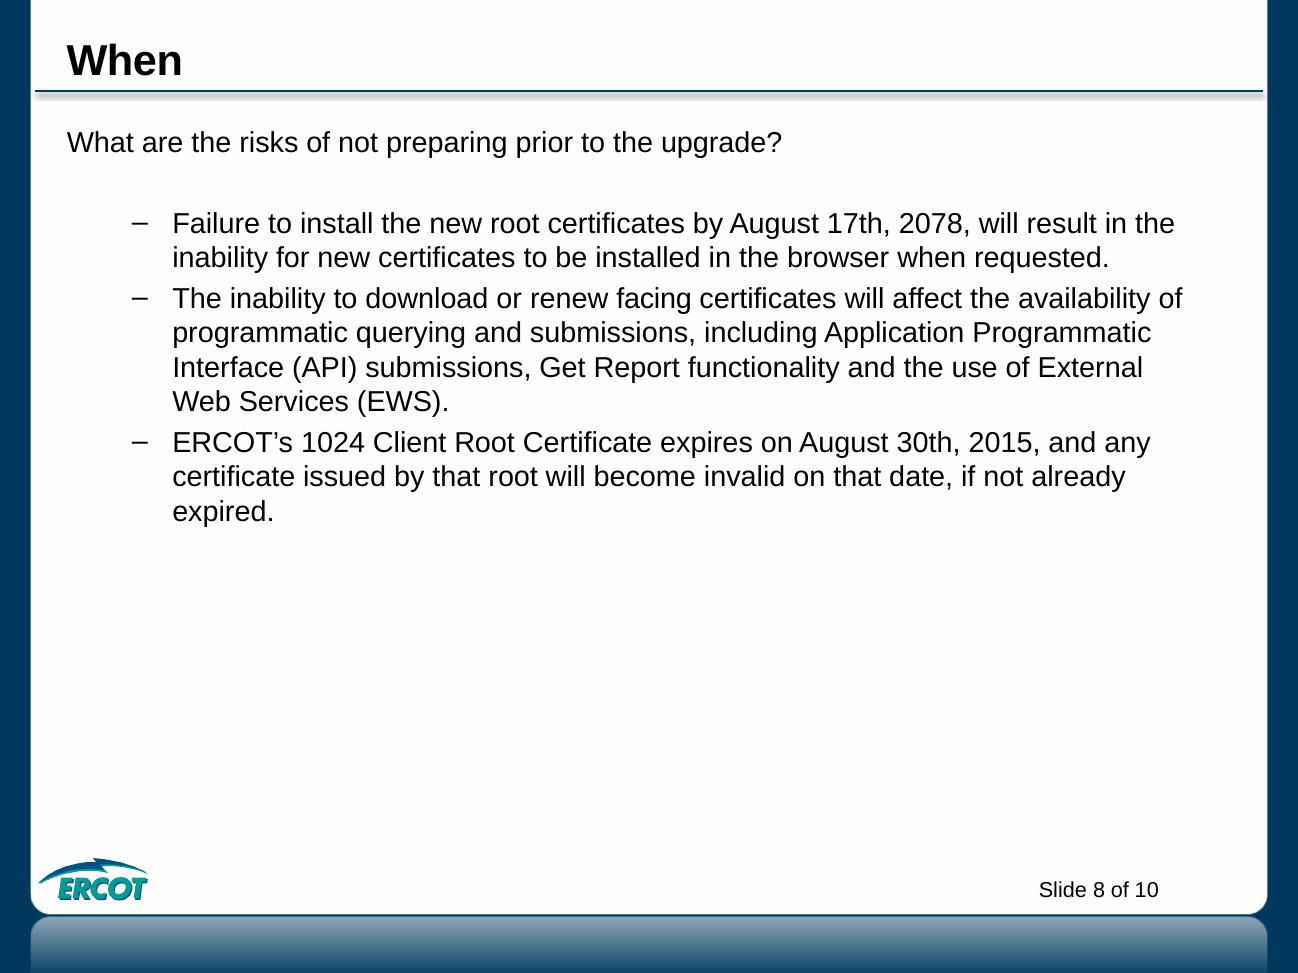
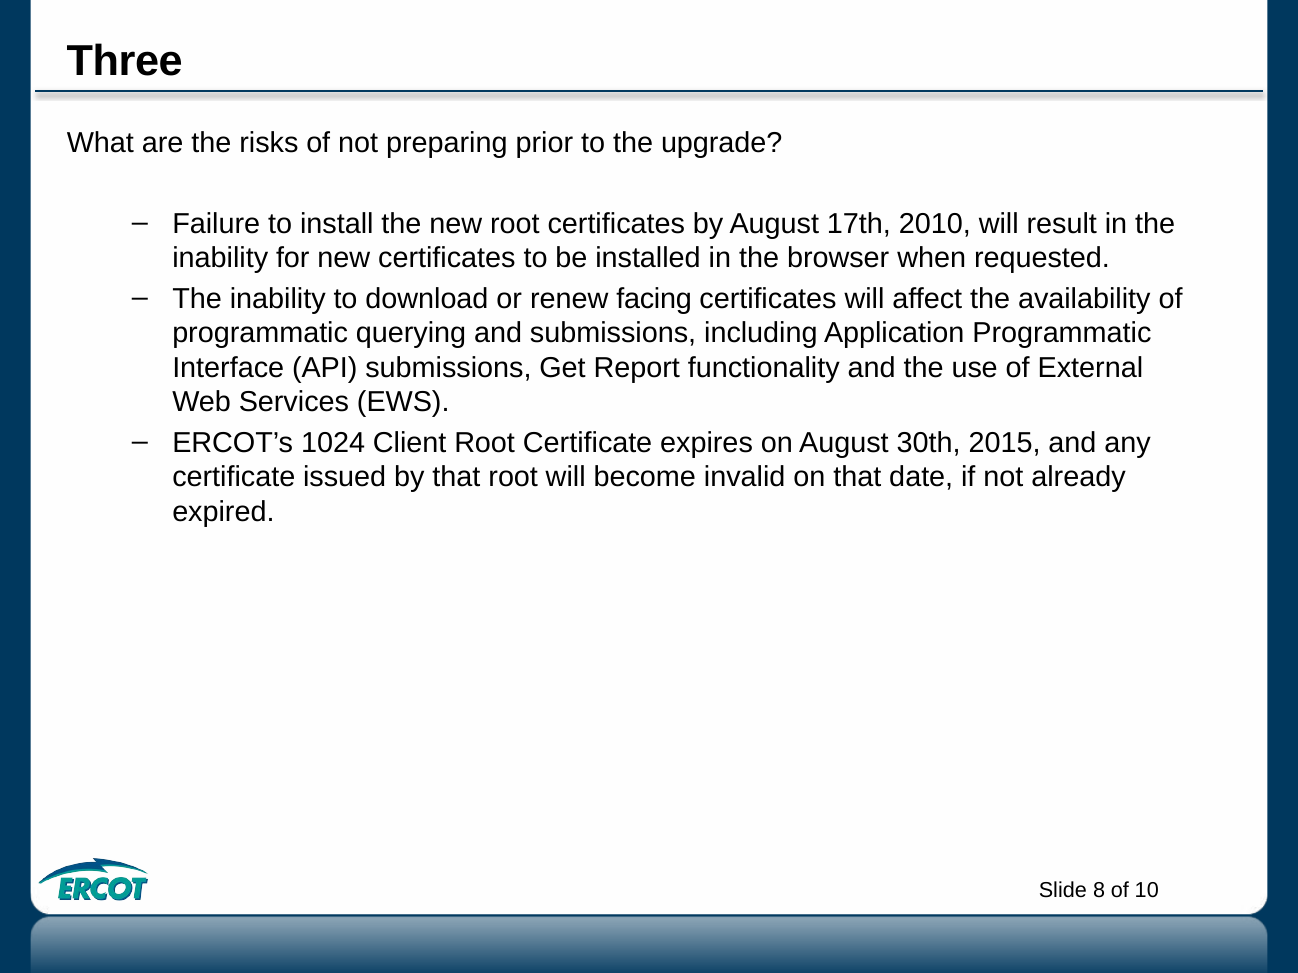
When at (125, 61): When -> Three
2078: 2078 -> 2010
